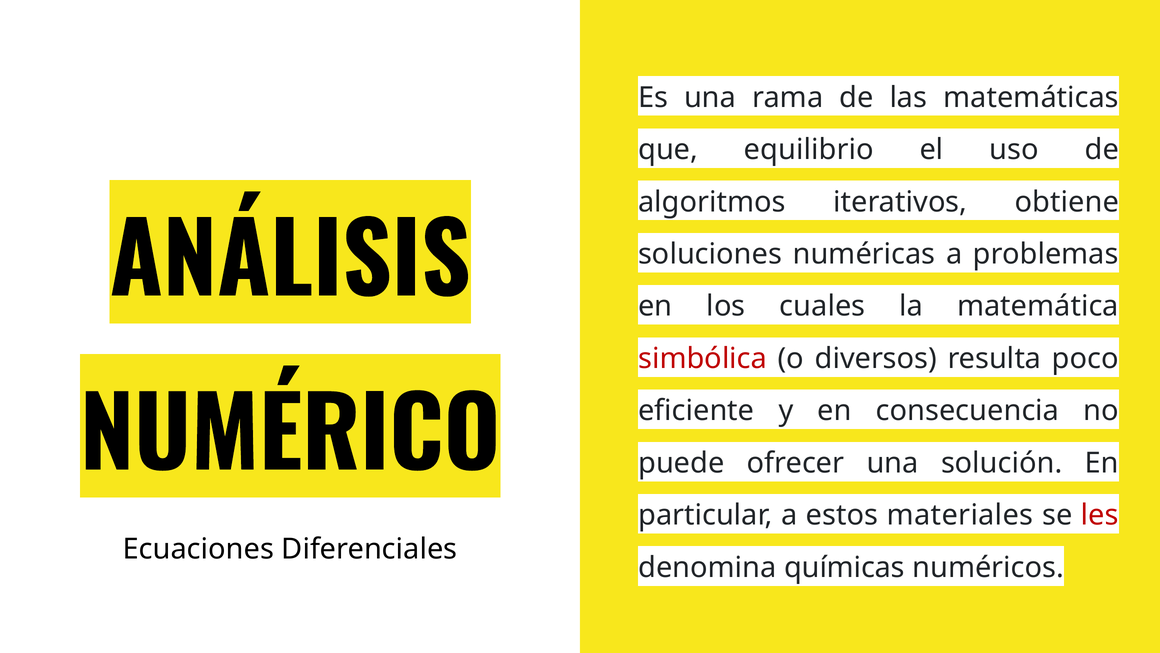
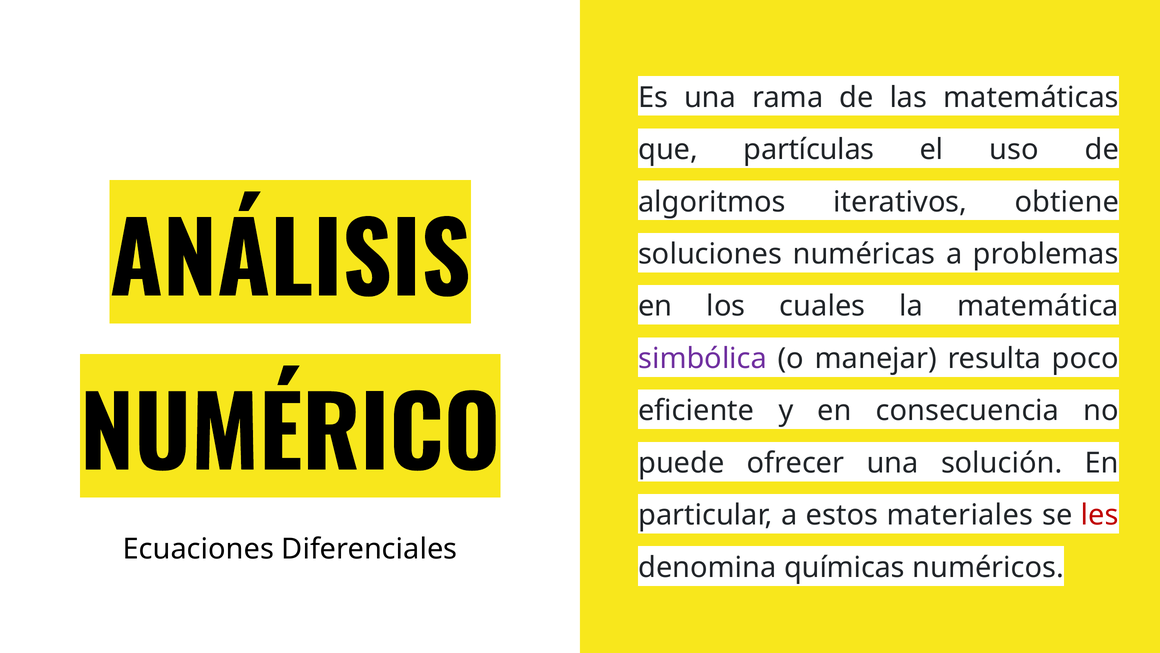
equilibrio: equilibrio -> partículas
simbólica colour: red -> purple
diversos: diversos -> manejar
